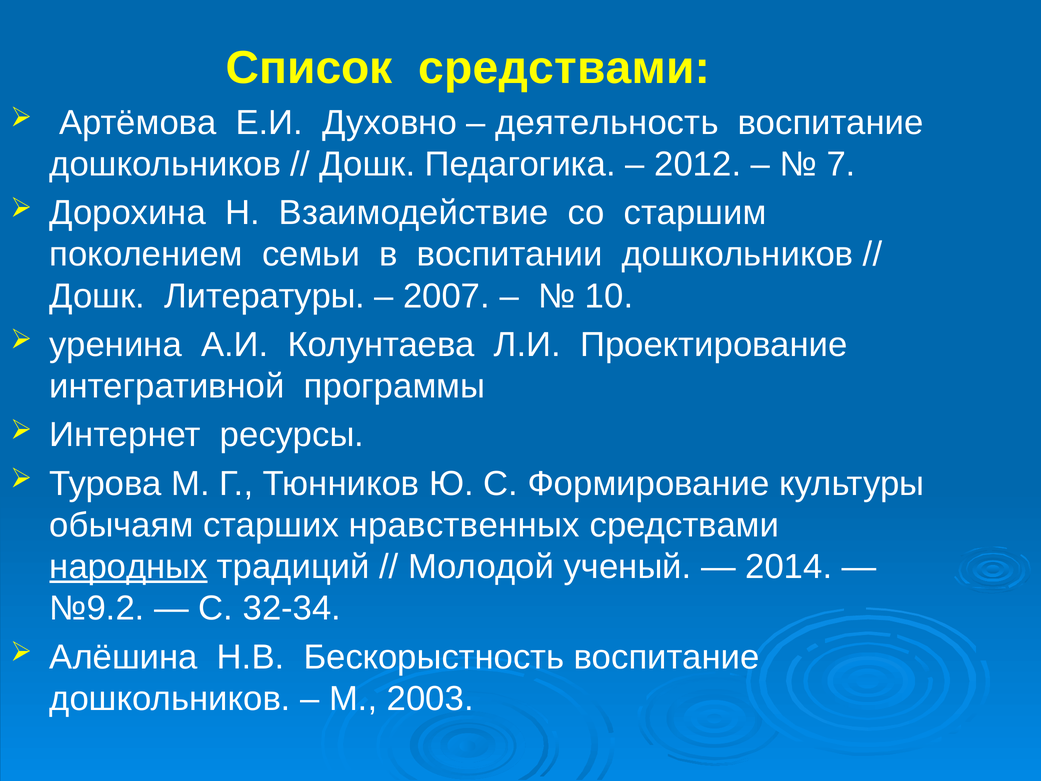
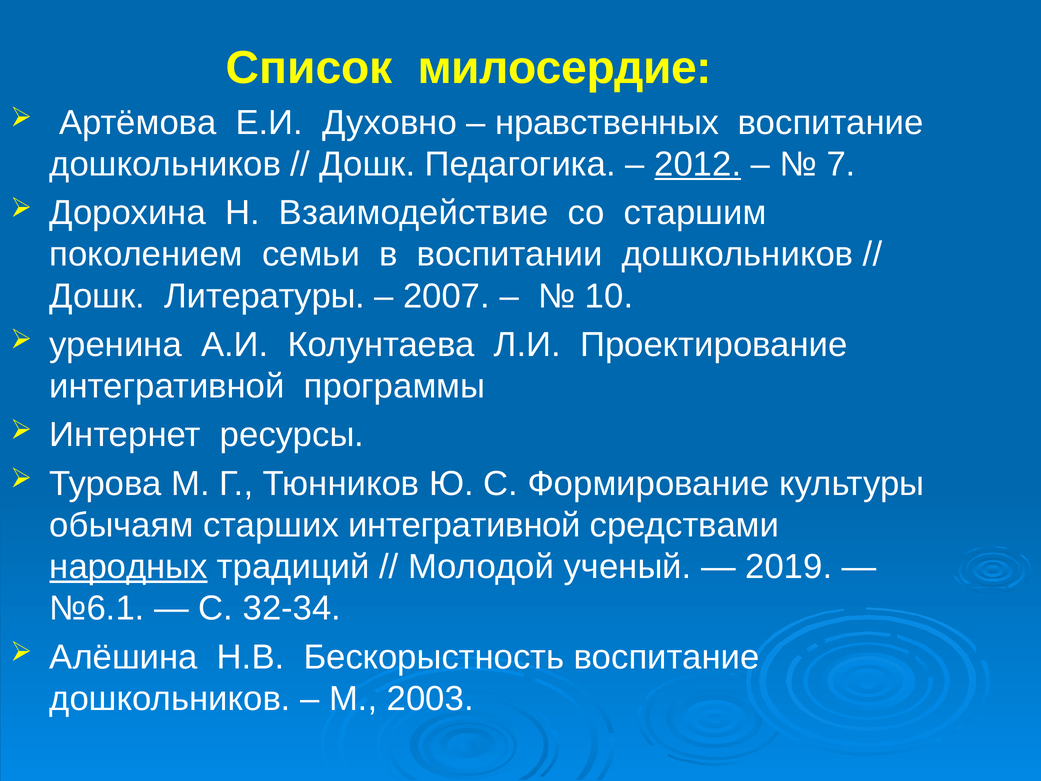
Список средствами: средствами -> милосердие
деятельность: деятельность -> нравственных
2012 underline: none -> present
старших нравственных: нравственных -> интегративной
2014: 2014 -> 2019
№9.2: №9.2 -> №6.1
